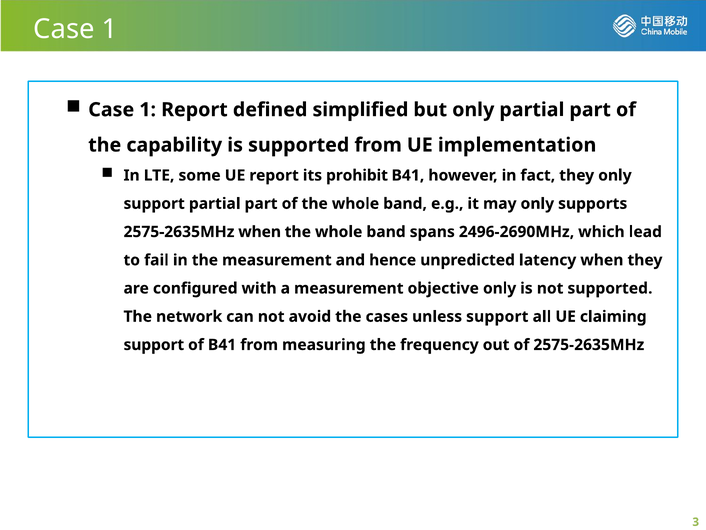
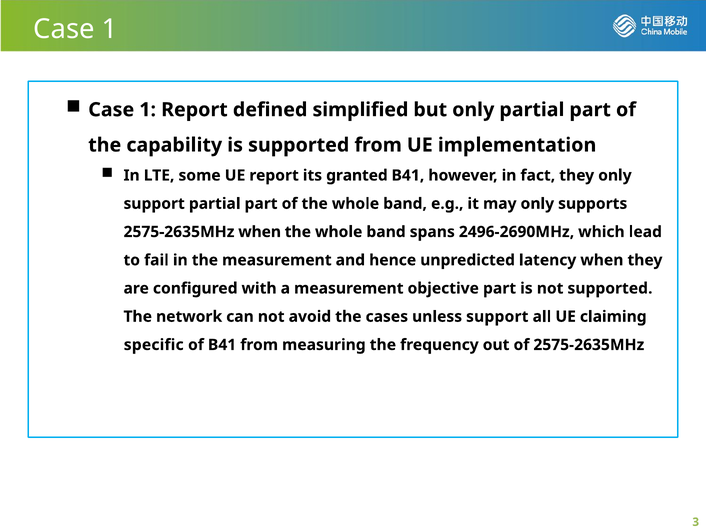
prohibit: prohibit -> granted
objective only: only -> part
support at (154, 345): support -> specific
